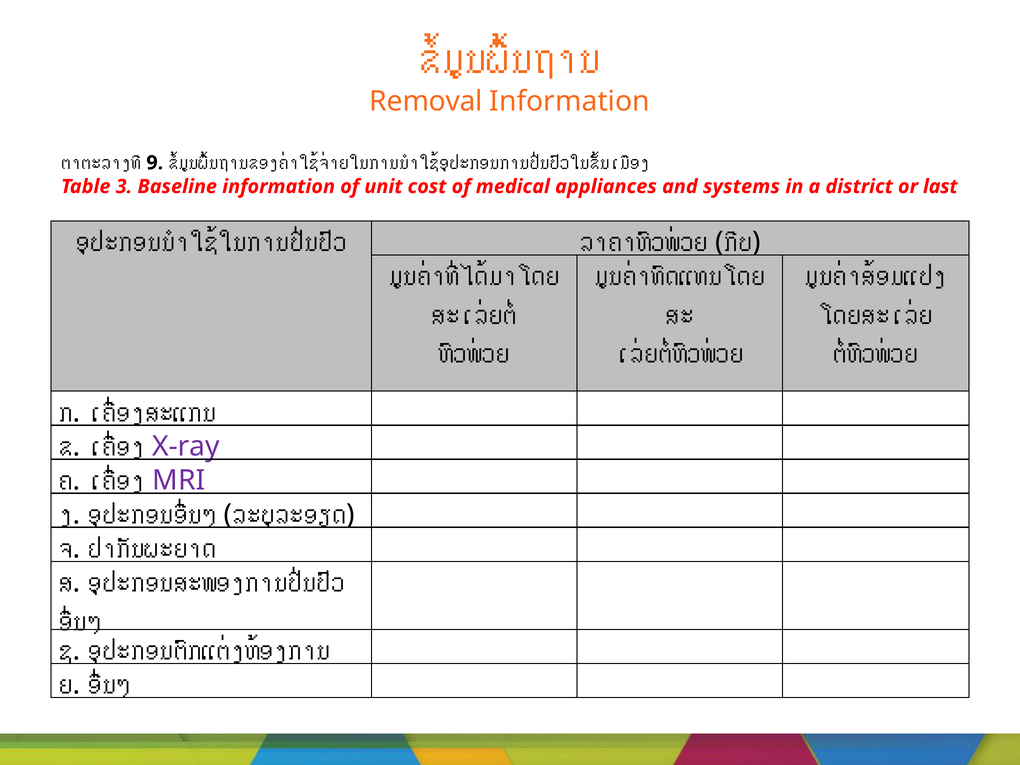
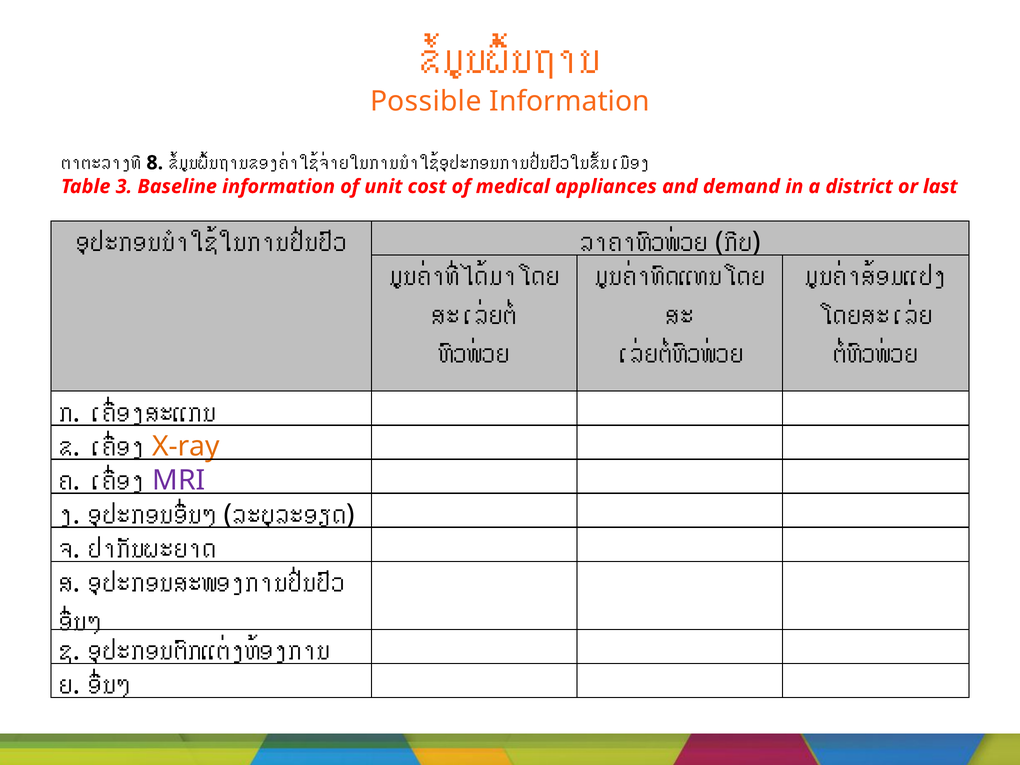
Removal: Removal -> Possible
9: 9 -> 8
systems: systems -> demand
X-ray colour: purple -> orange
